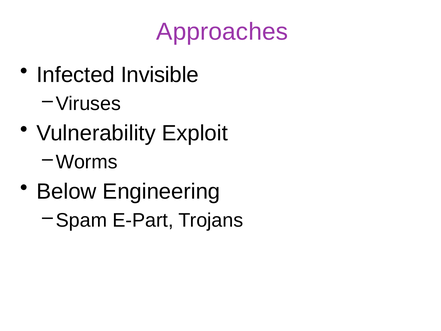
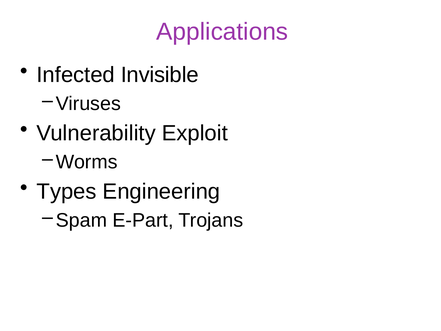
Approaches: Approaches -> Applications
Below: Below -> Types
